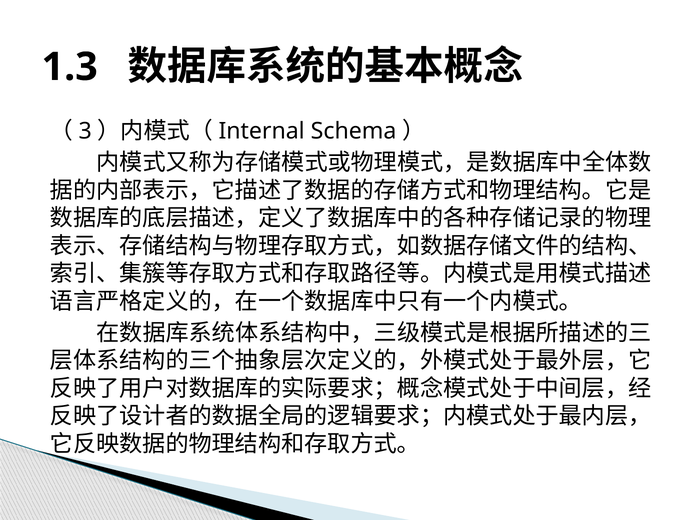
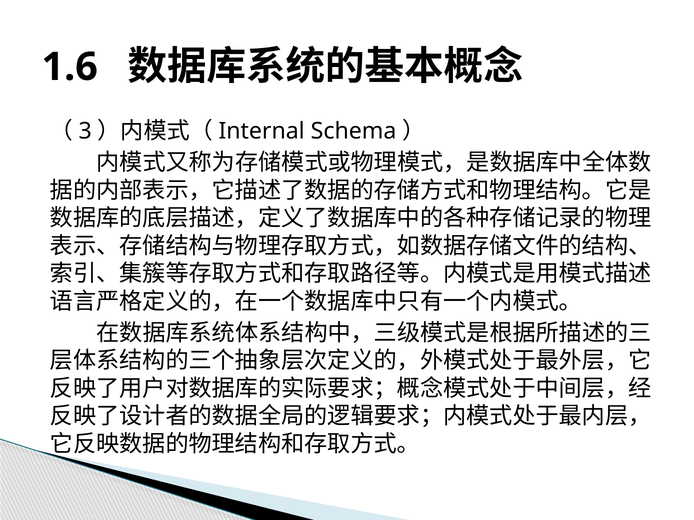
1.3: 1.3 -> 1.6
